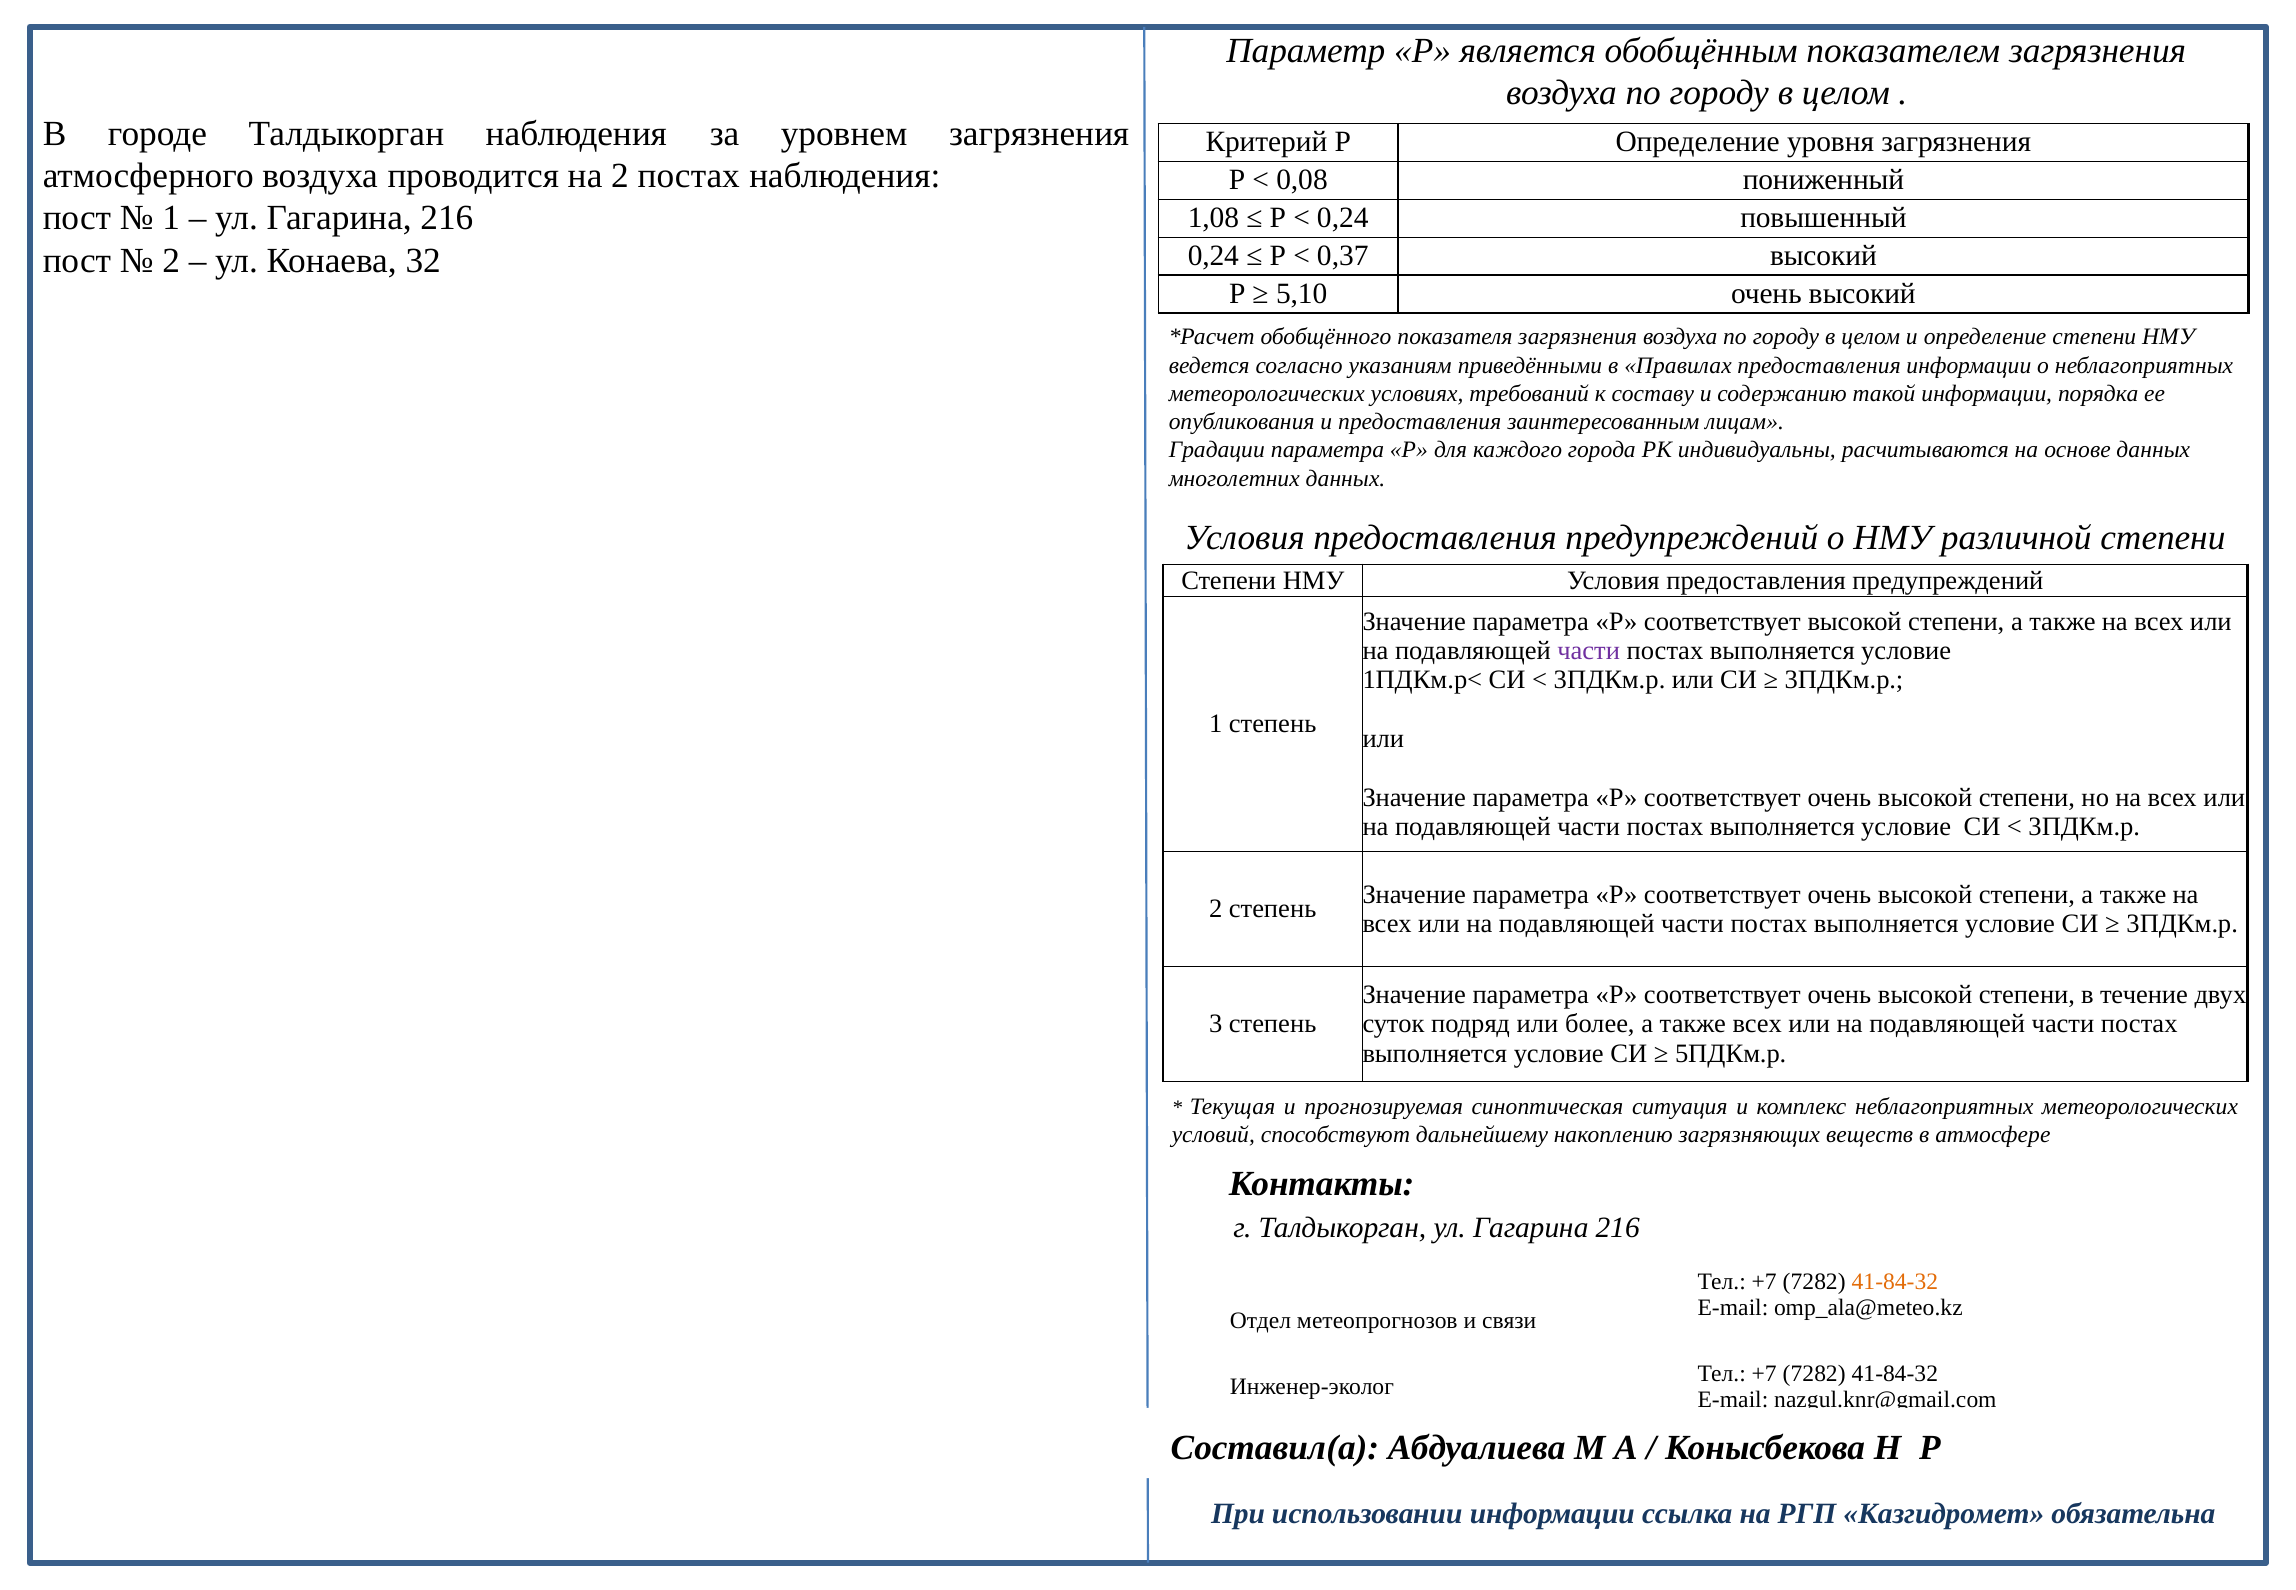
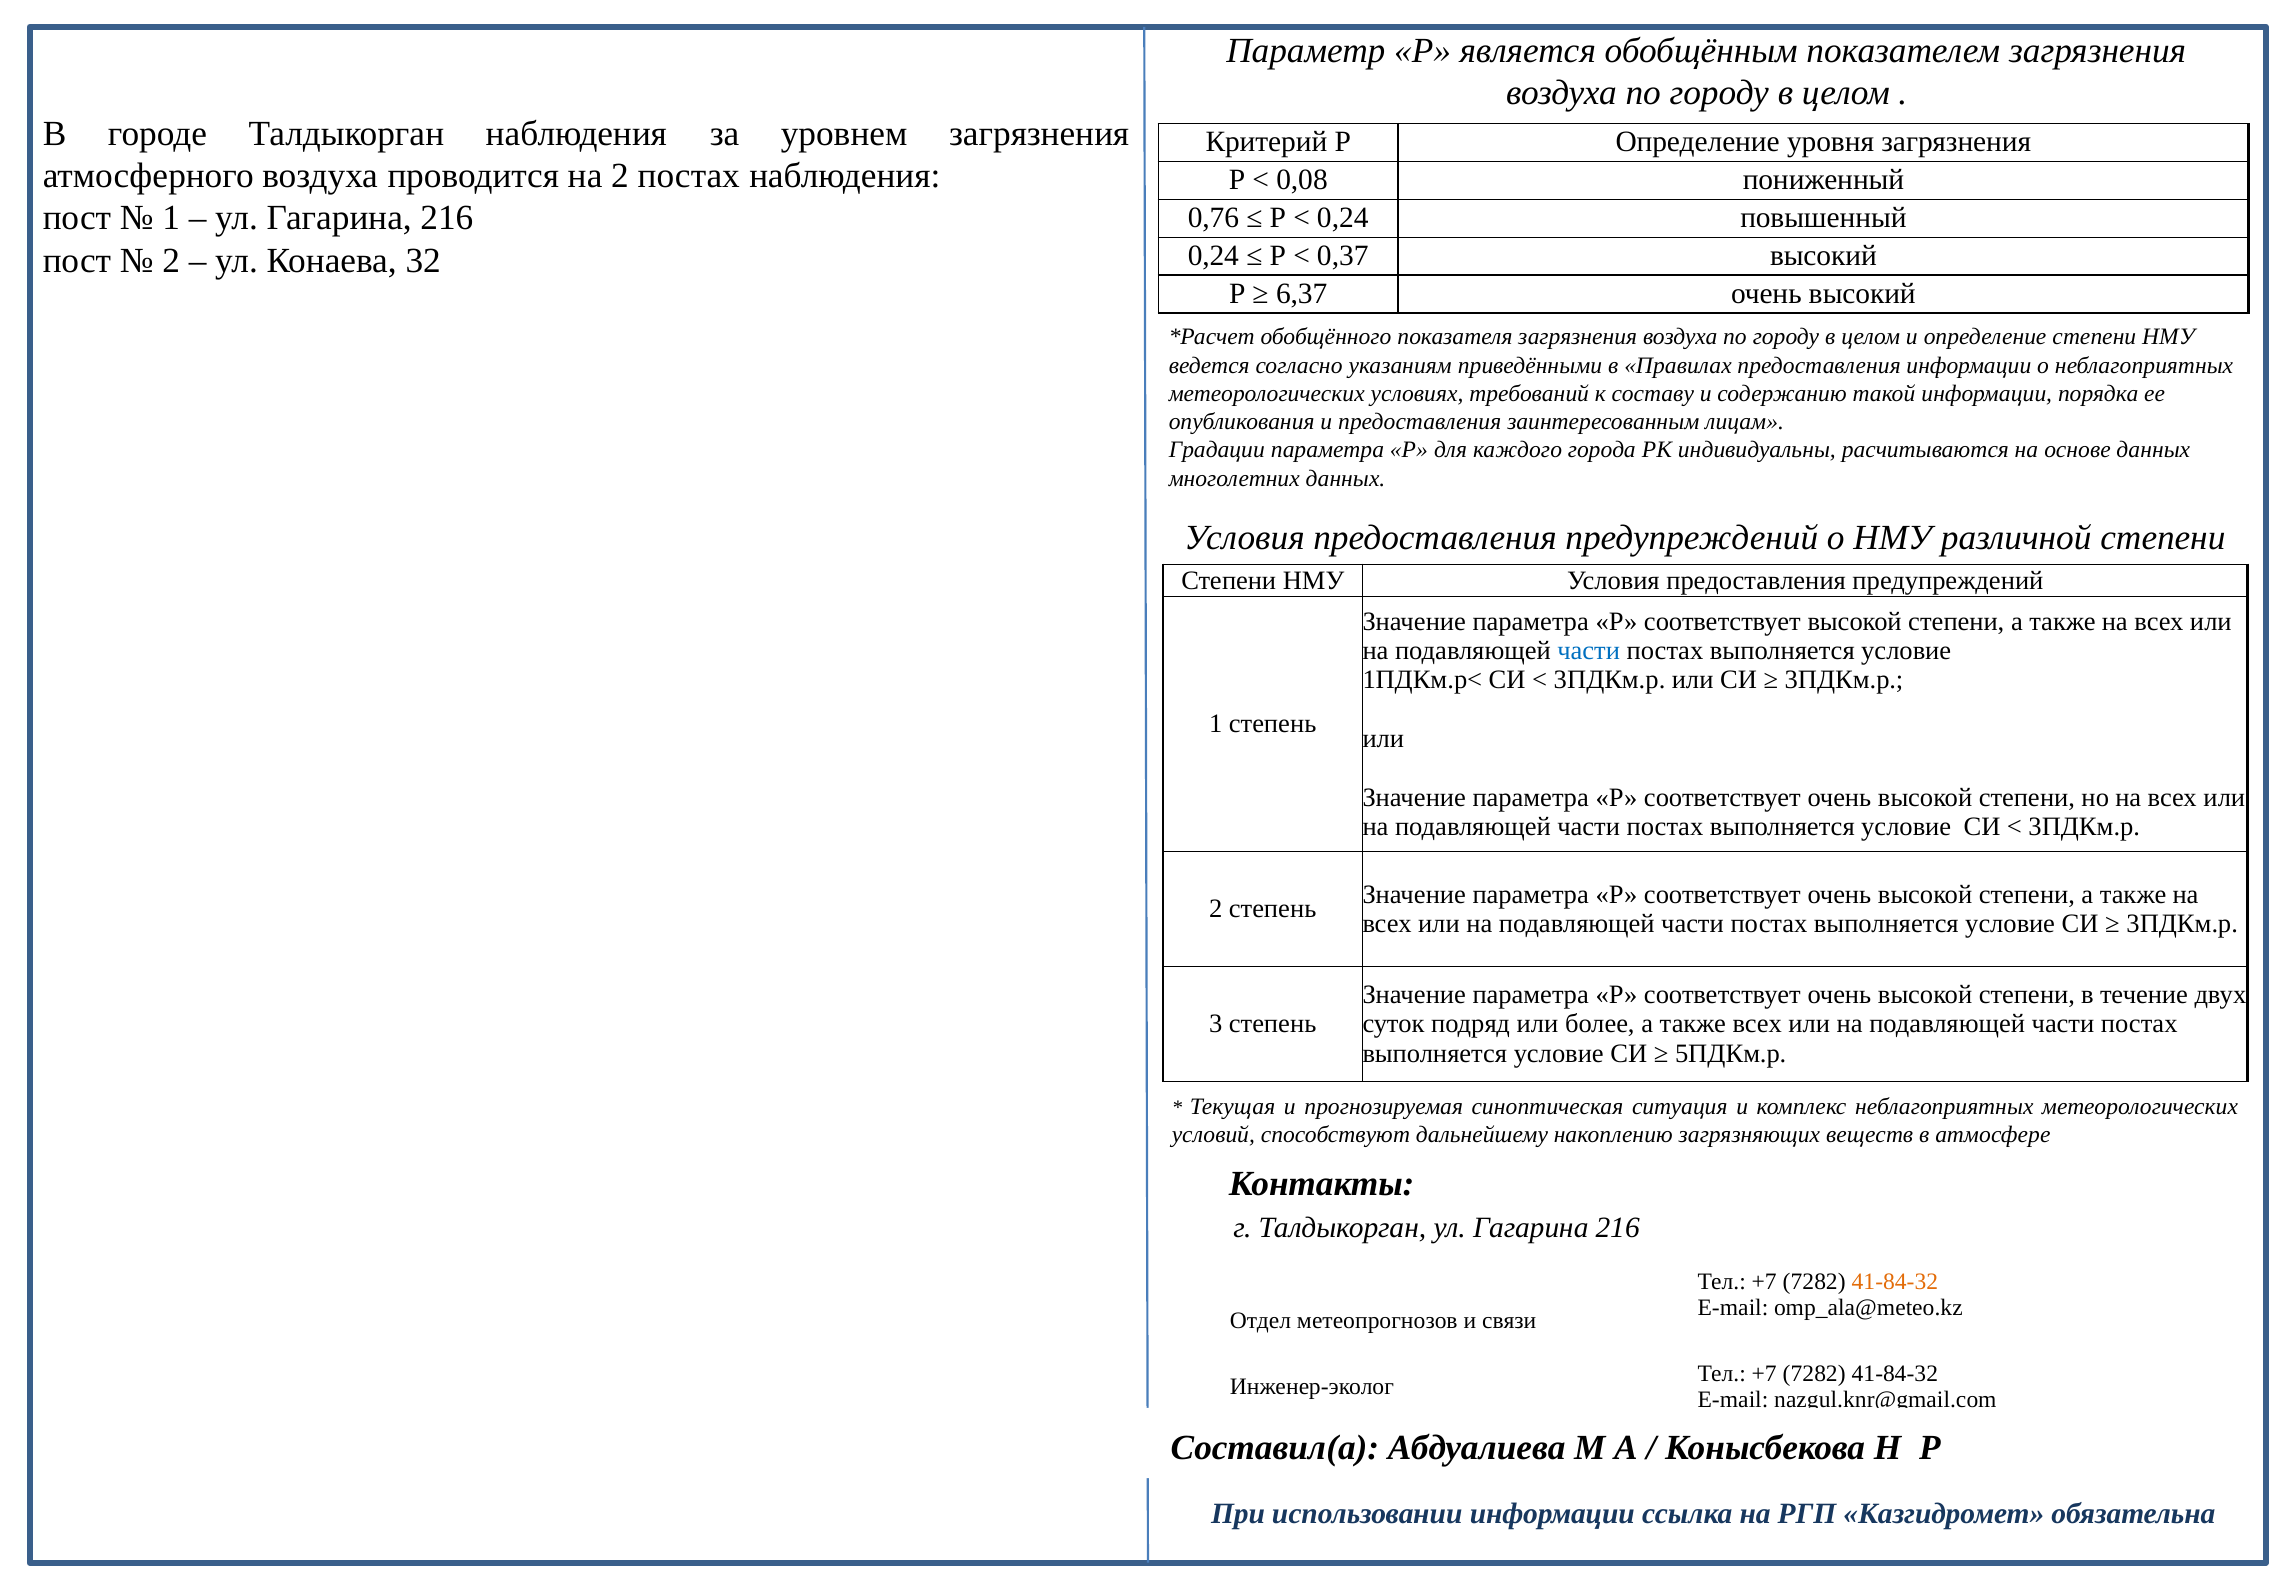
1,08: 1,08 -> 0,76
5,10: 5,10 -> 6,37
части at (1589, 650) colour: purple -> blue
